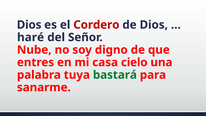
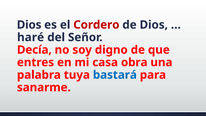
Nube: Nube -> Decía
cielo: cielo -> obra
bastará colour: green -> blue
